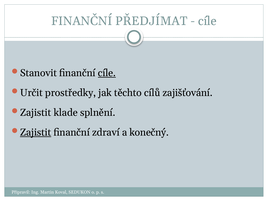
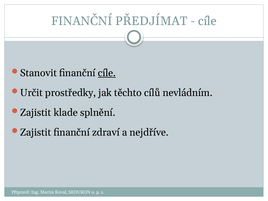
zajišťování: zajišťování -> nevládním
Zajistit at (36, 132) underline: present -> none
konečný: konečný -> nejdříve
